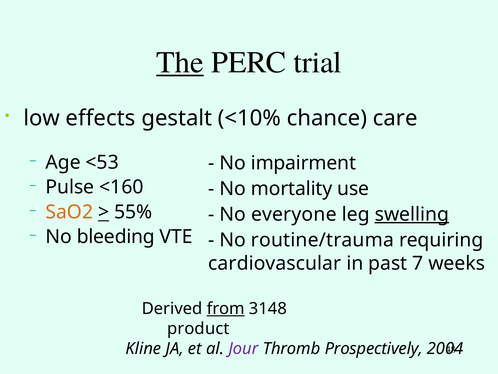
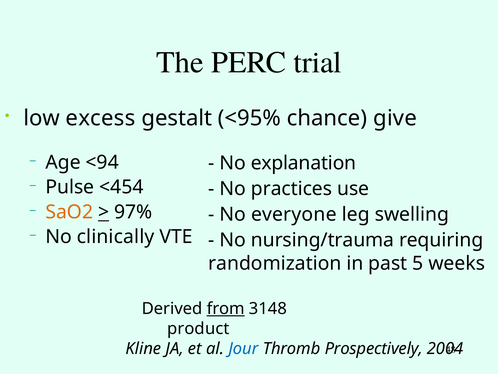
The underline: present -> none
effects: effects -> excess
<10%: <10% -> <95%
care: care -> give
<53: <53 -> <94
impairment: impairment -> explanation
<160: <160 -> <454
mortality: mortality -> practices
55%: 55% -> 97%
swelling underline: present -> none
bleeding: bleeding -> clinically
routine/trauma: routine/trauma -> nursing/trauma
cardiovascular: cardiovascular -> randomization
7: 7 -> 5
Jour colour: purple -> blue
